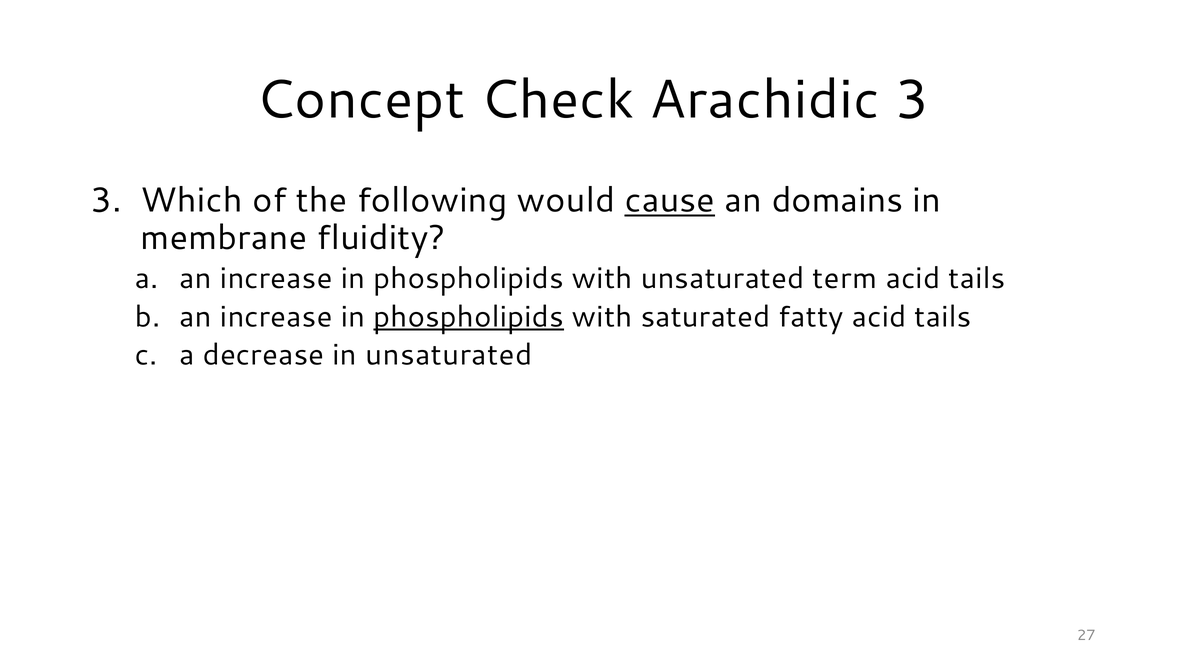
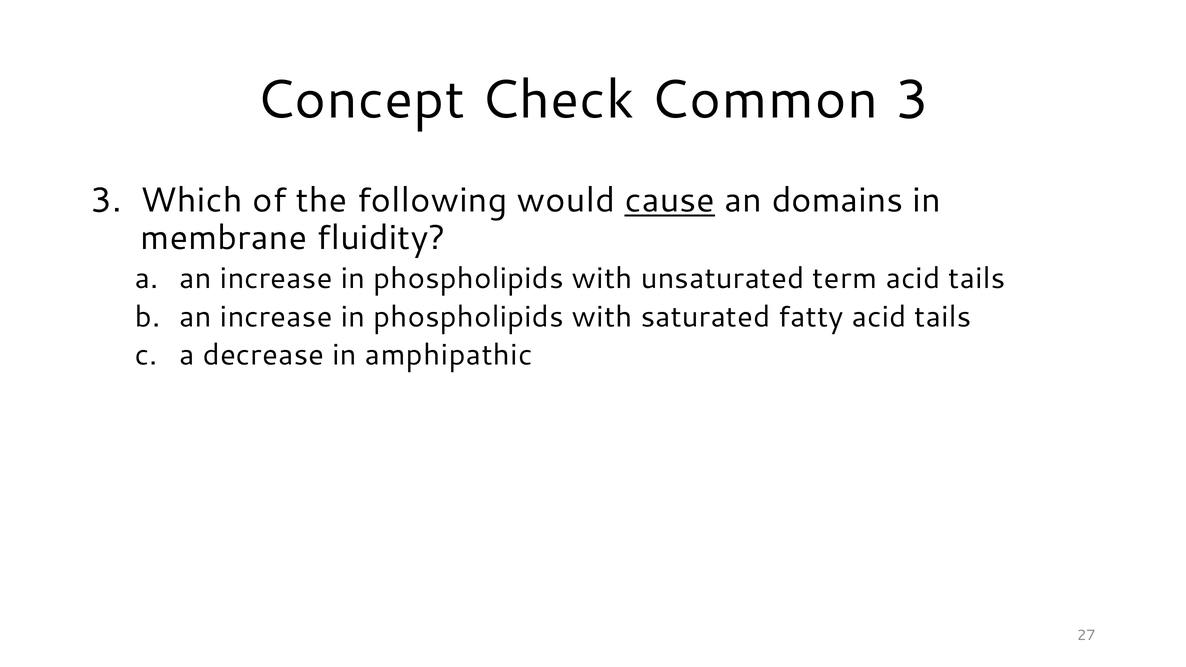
Arachidic: Arachidic -> Common
phospholipids at (469, 317) underline: present -> none
in unsaturated: unsaturated -> amphipathic
